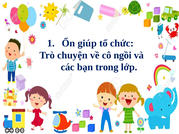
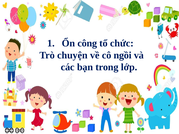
giúp: giúp -> công
